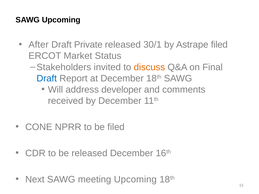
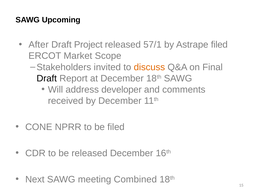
Private: Private -> Project
30/1: 30/1 -> 57/1
Status: Status -> Scope
Draft at (47, 78) colour: blue -> black
meeting Upcoming: Upcoming -> Combined
